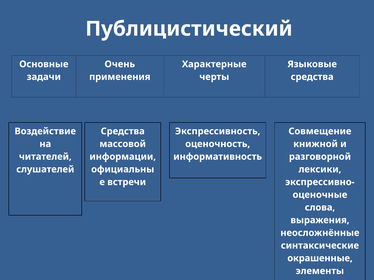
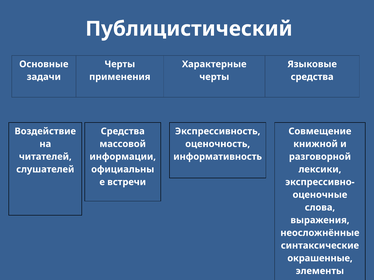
Очень at (120, 64): Очень -> Черты
